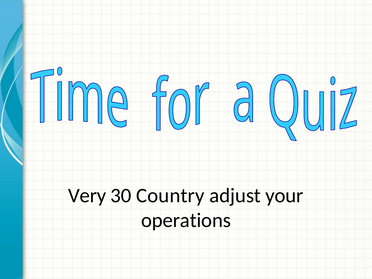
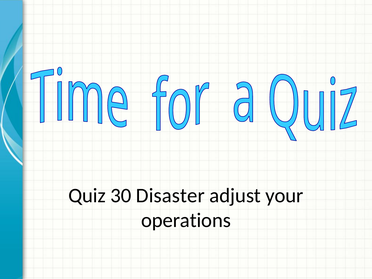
Very: Very -> Quiz
Country: Country -> Disaster
